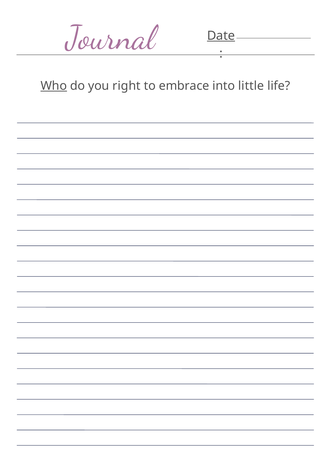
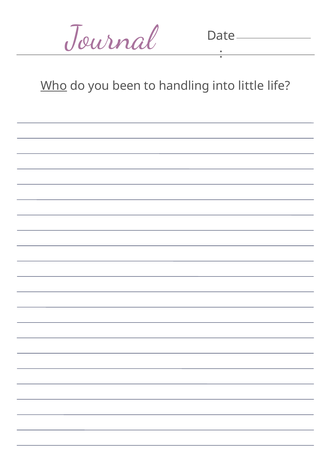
Date underline: present -> none
right: right -> been
embrace: embrace -> handling
